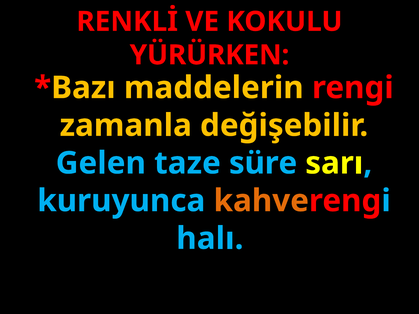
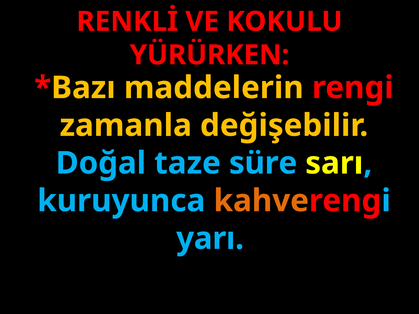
Gelen: Gelen -> Doğal
halı: halı -> yarı
